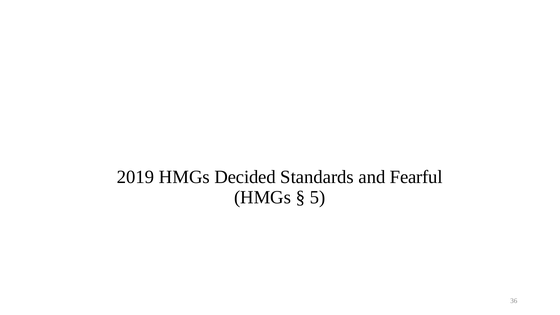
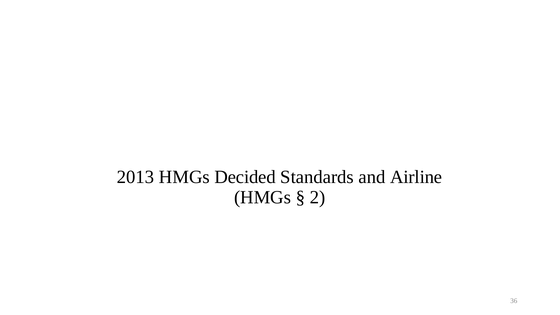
2019: 2019 -> 2013
Fearful: Fearful -> Airline
5: 5 -> 2
